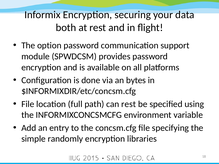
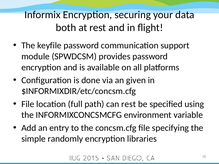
option: option -> keyfile
bytes: bytes -> given
